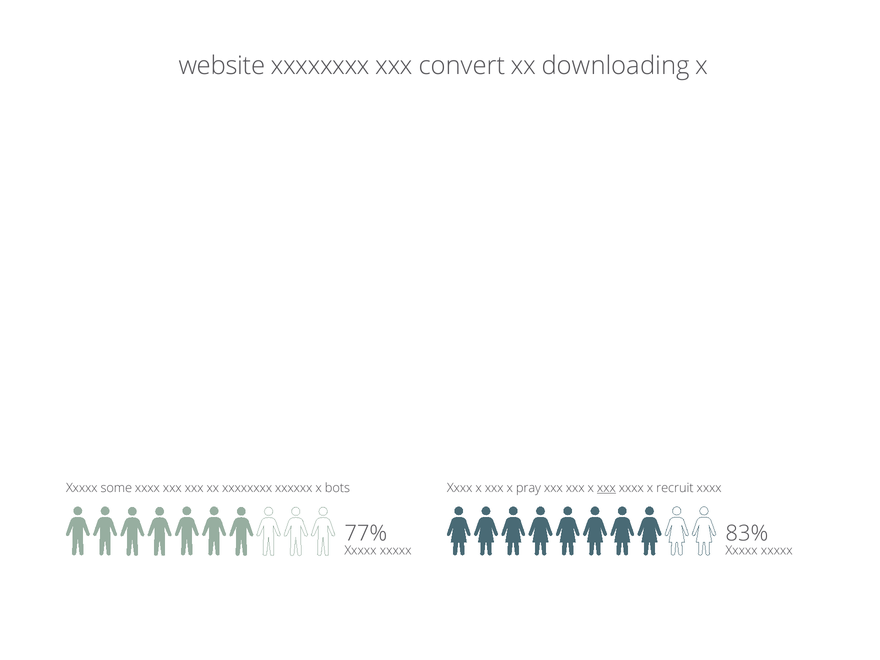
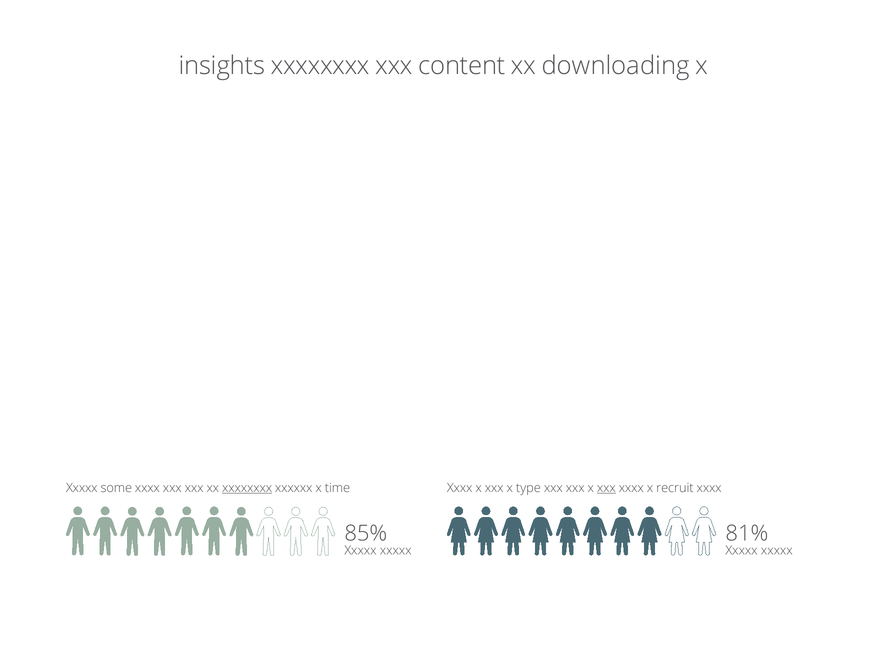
website: website -> insights
convert: convert -> content
xxxxxxxx at (247, 488) underline: none -> present
bots: bots -> time
pray: pray -> type
77%: 77% -> 85%
83%: 83% -> 81%
